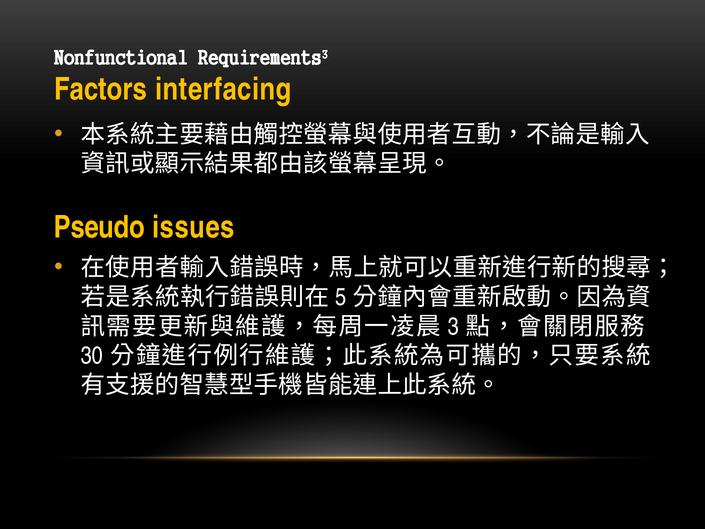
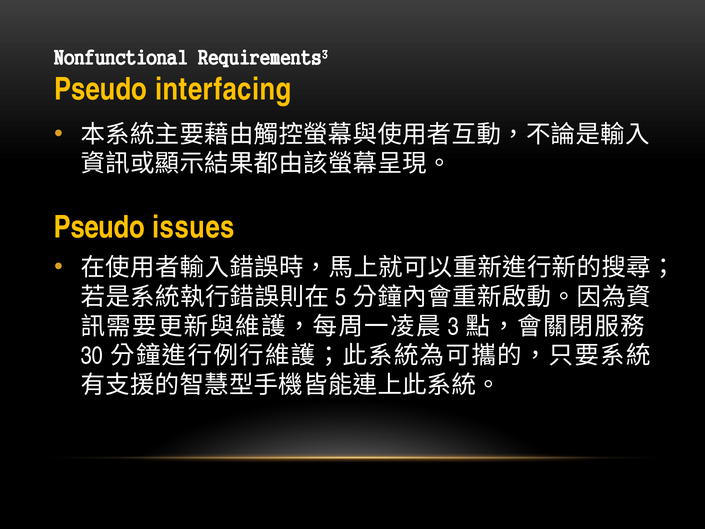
Factors at (101, 89): Factors -> Pseudo
